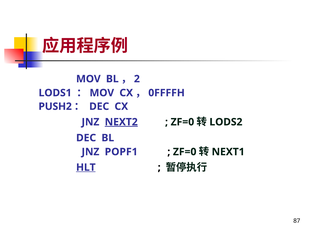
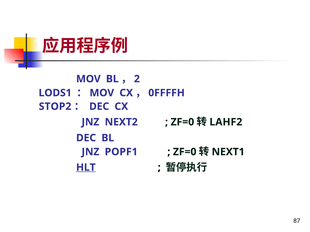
PUSH2: PUSH2 -> STOP2
NEXT2 underline: present -> none
LODS2: LODS2 -> LAHF2
